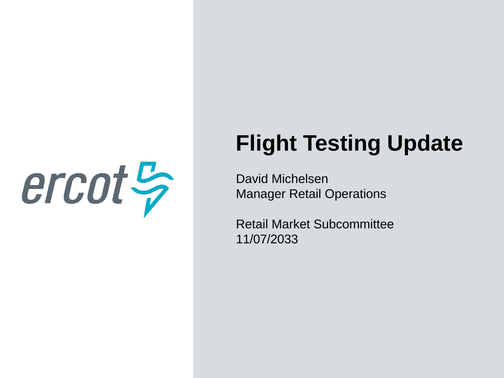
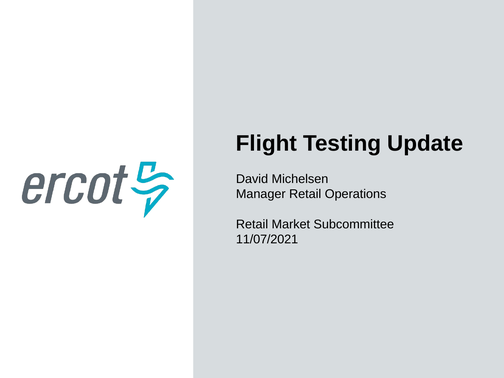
11/07/2033: 11/07/2033 -> 11/07/2021
